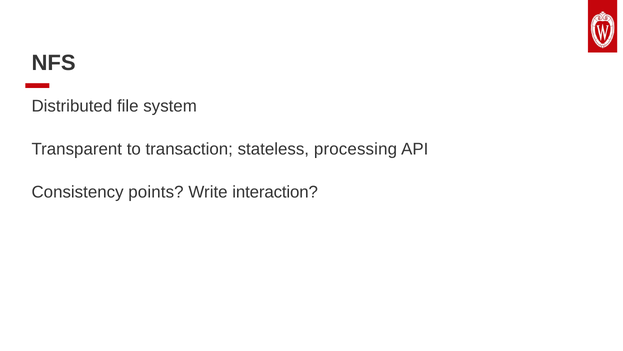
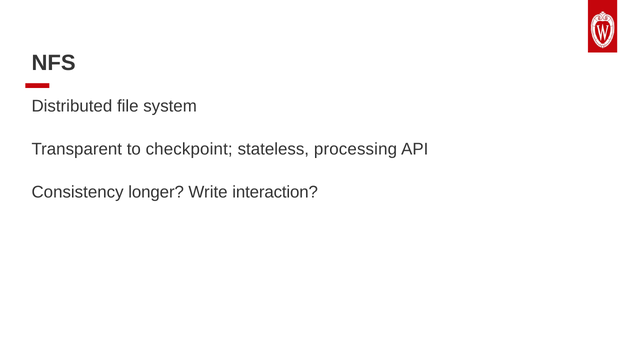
transaction: transaction -> checkpoint
points: points -> longer
